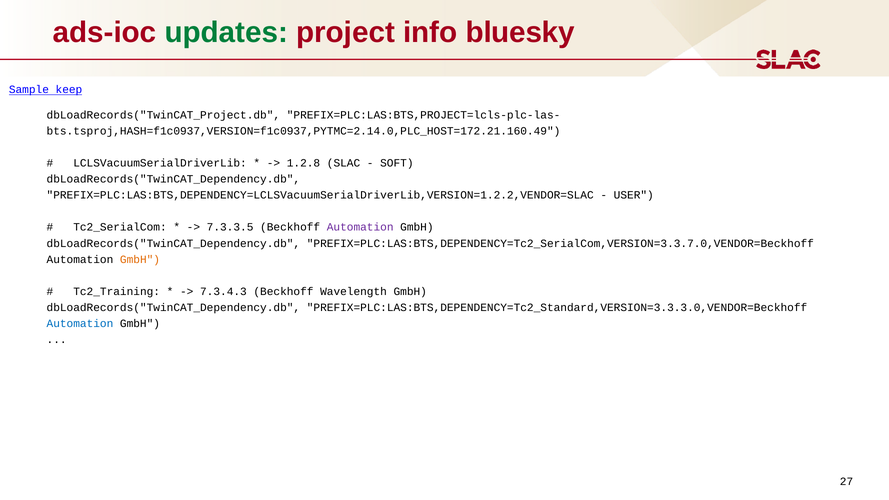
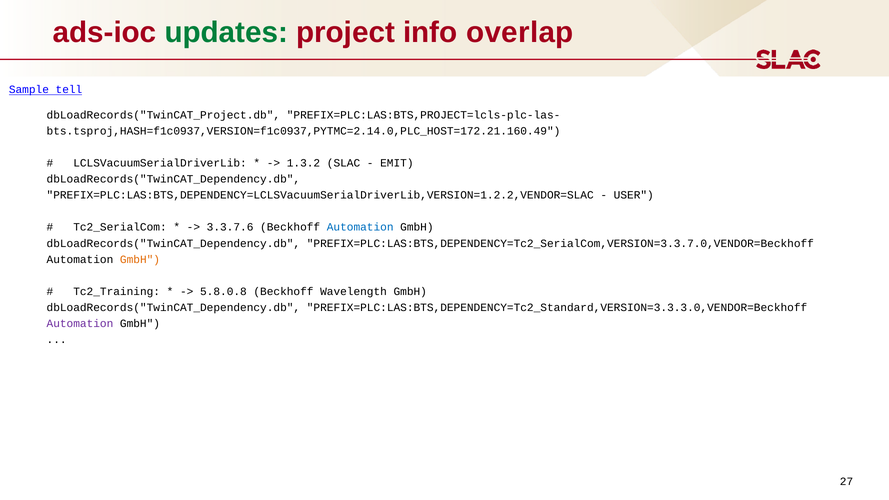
bluesky: bluesky -> overlap
keep: keep -> tell
1.2.8: 1.2.8 -> 1.3.2
SOFT: SOFT -> EMIT
7.3.3.5: 7.3.3.5 -> 3.3.7.6
Automation at (360, 227) colour: purple -> blue
7.3.4.3: 7.3.4.3 -> 5.8.0.8
Automation at (80, 324) colour: blue -> purple
